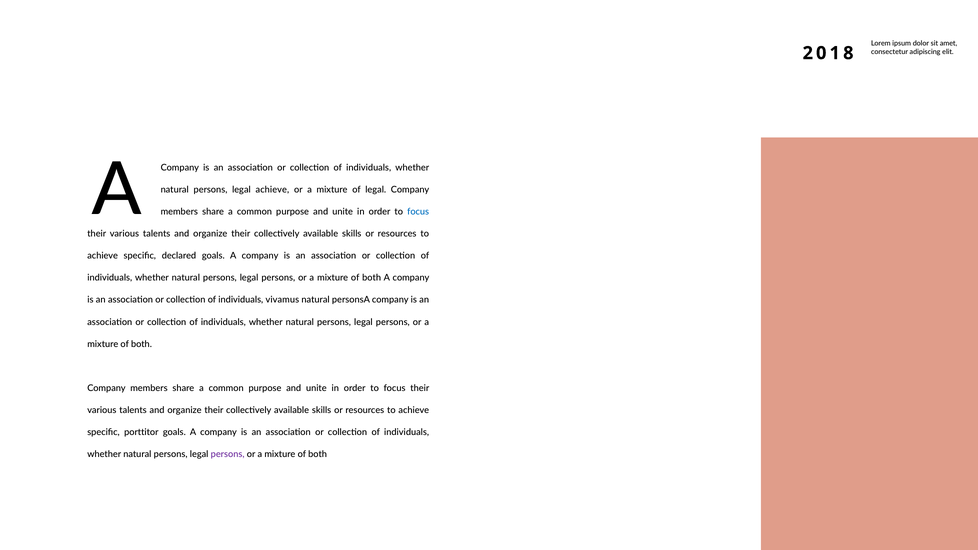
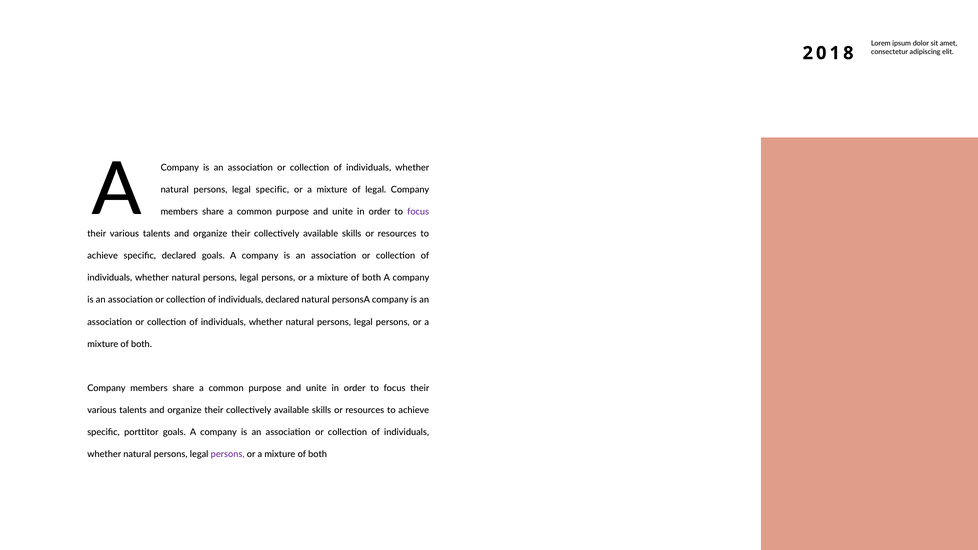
legal achieve: achieve -> specific
focus at (418, 212) colour: blue -> purple
individuals vivamus: vivamus -> declared
